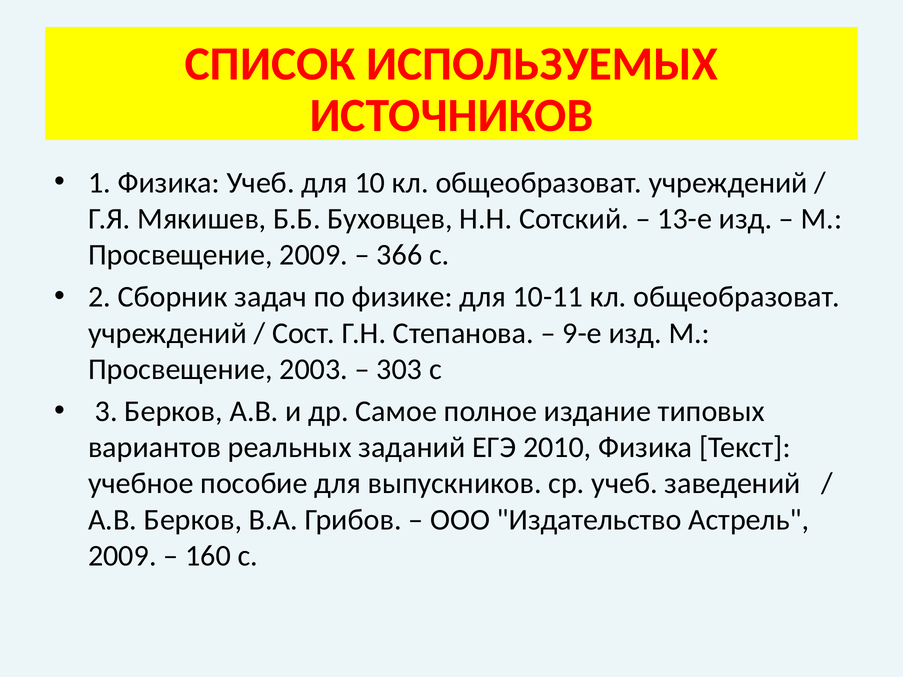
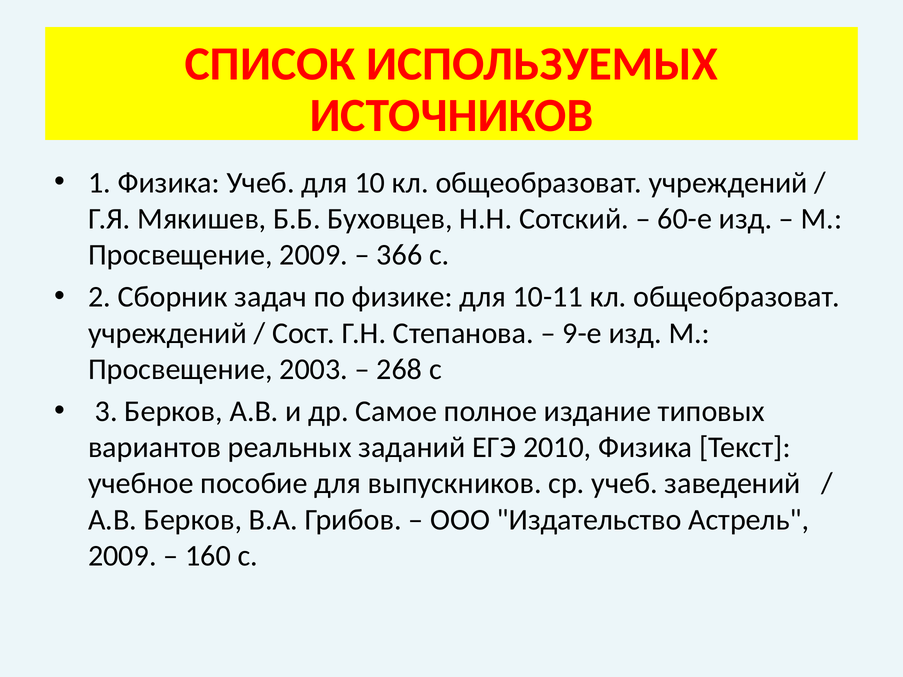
13-е: 13-е -> 60-е
303: 303 -> 268
